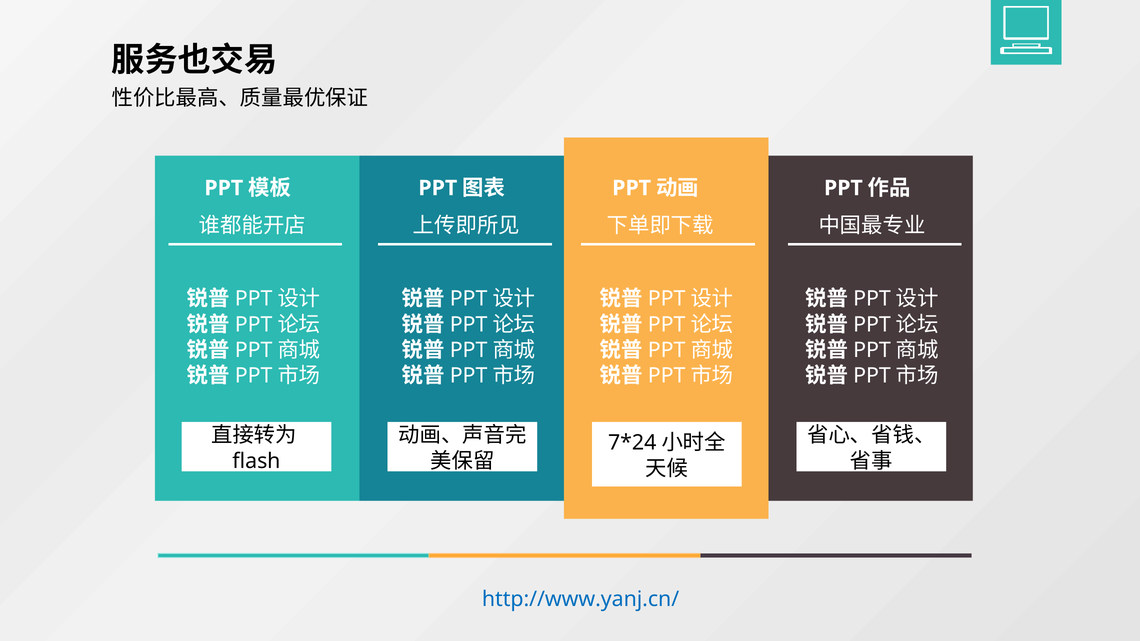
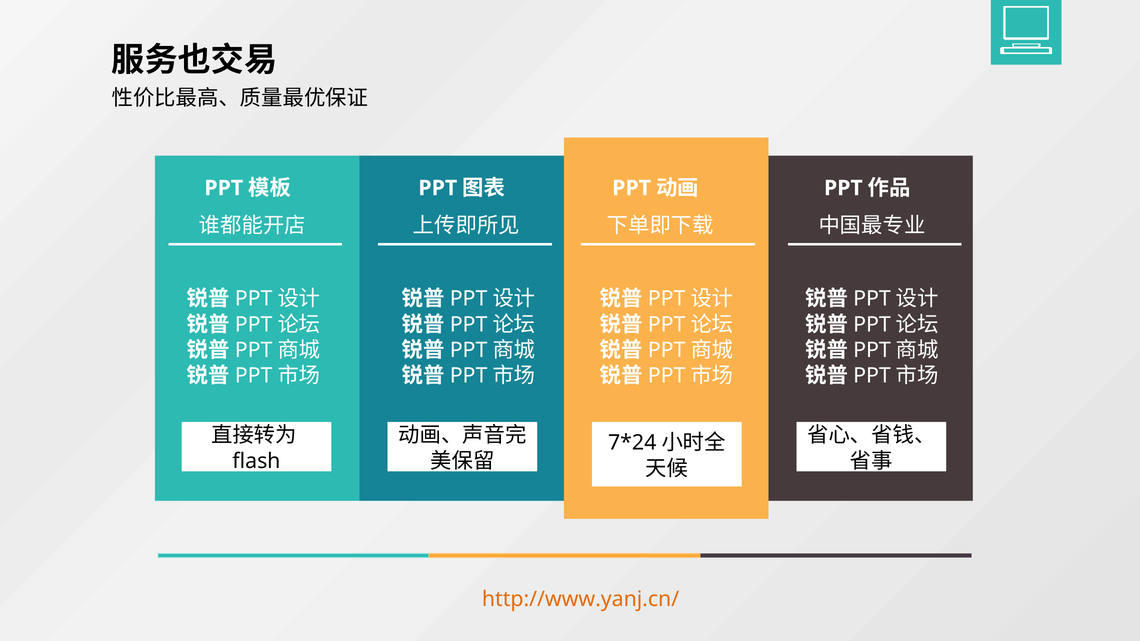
http://www.yanj.cn/ colour: blue -> orange
